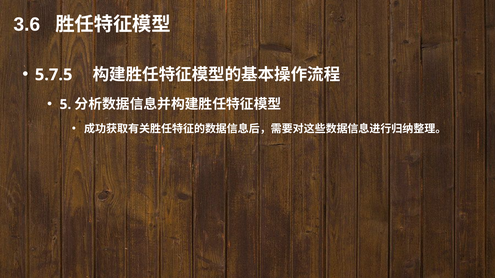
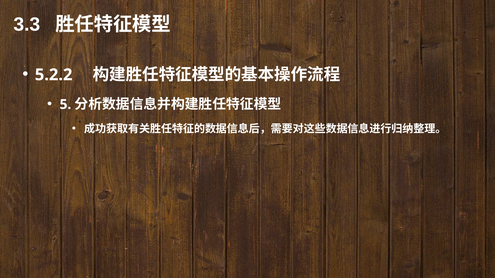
3.6: 3.6 -> 3.3
5.7.5: 5.7.5 -> 5.2.2
